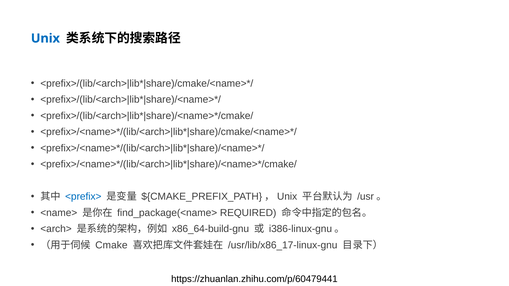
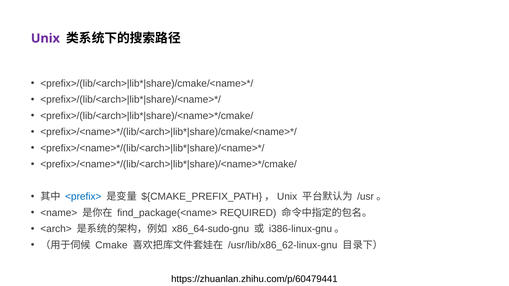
Unix colour: blue -> purple
x86_64-build-gnu: x86_64-build-gnu -> x86_64-sudo-gnu
/usr/lib/x86_17-linux-gnu: /usr/lib/x86_17-linux-gnu -> /usr/lib/x86_62-linux-gnu
